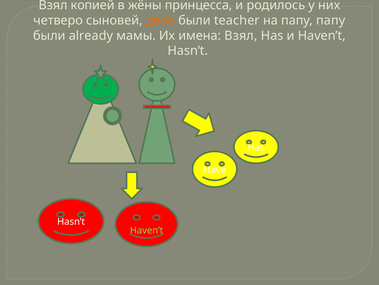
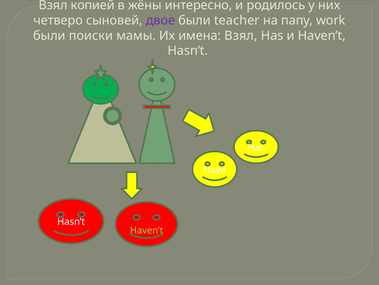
принцесса: принцесса -> интересно
двое colour: orange -> purple
папу папу: папу -> work
already: already -> поиски
